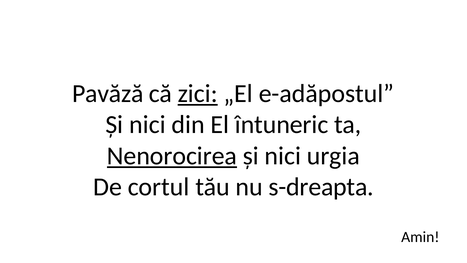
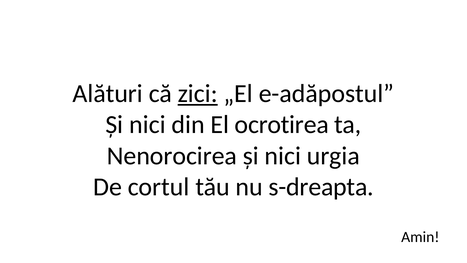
Pavăză: Pavăză -> Alături
întuneric: întuneric -> ocrotirea
Nenorocirea underline: present -> none
